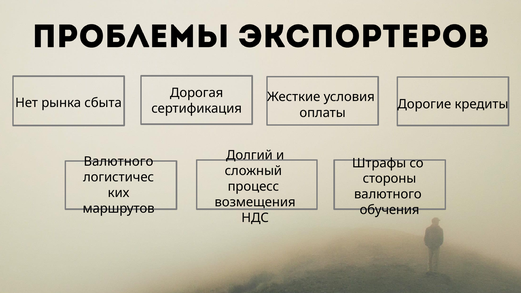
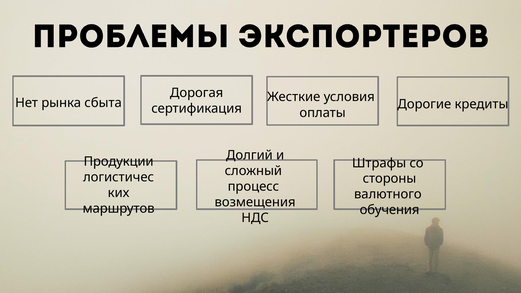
Валютного at (118, 162): Валютного -> Продукции
